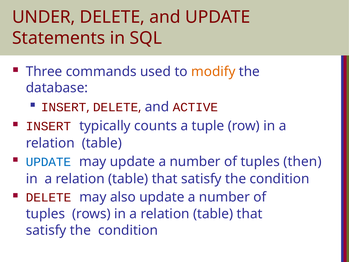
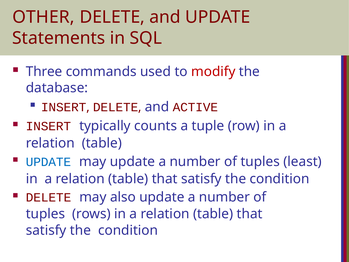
UNDER: UNDER -> OTHER
modify colour: orange -> red
then: then -> least
